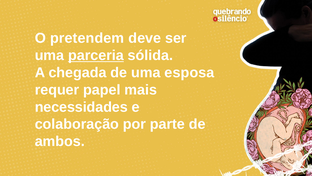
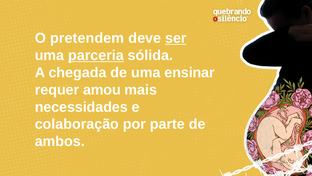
ser underline: none -> present
esposa: esposa -> ensinar
papel: papel -> amou
